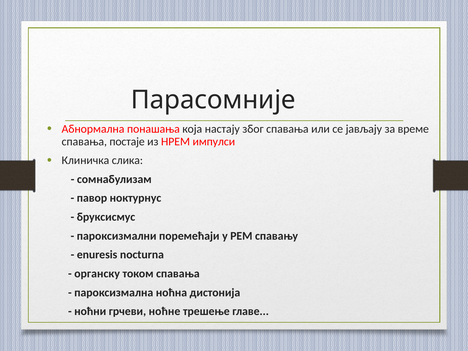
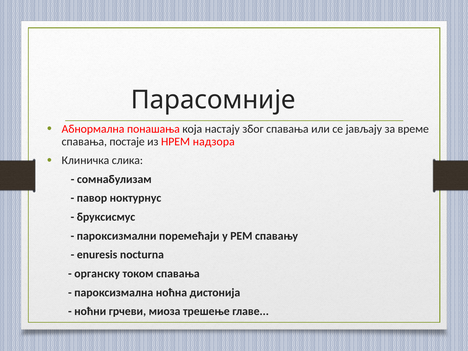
импулси: импулси -> надзора
ноћне: ноћне -> миоза
